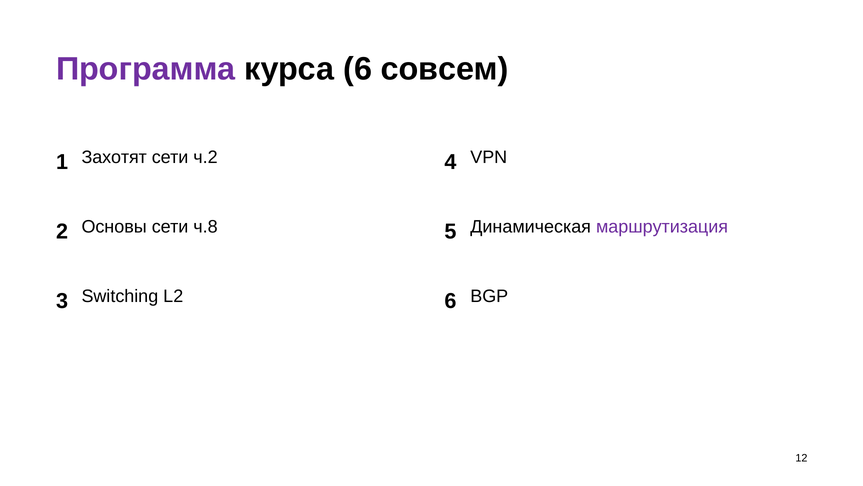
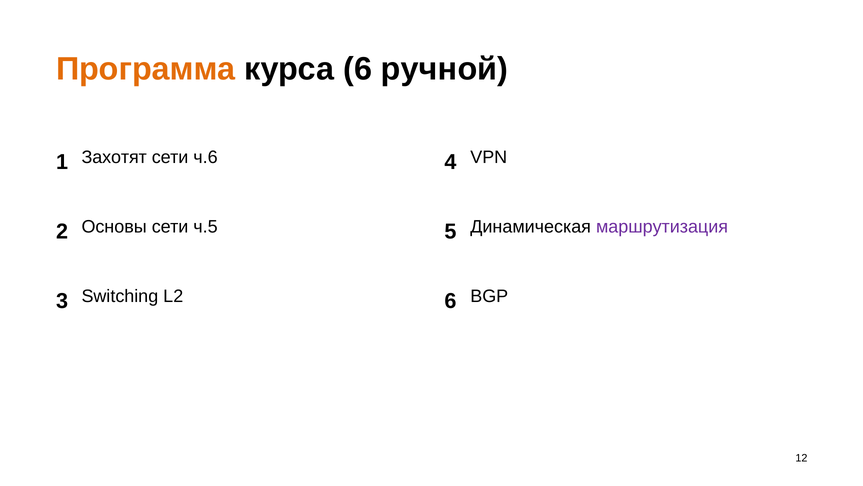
Программа colour: purple -> orange
совсем: совсем -> ручной
ч.2: ч.2 -> ч.6
ч.8: ч.8 -> ч.5
